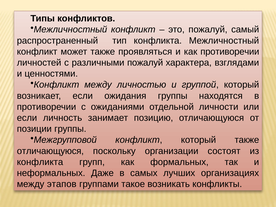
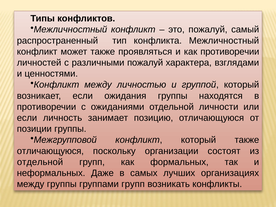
конфликта at (40, 162): конфликта -> отдельной
между этапов: этапов -> группы
группами такое: такое -> групп
